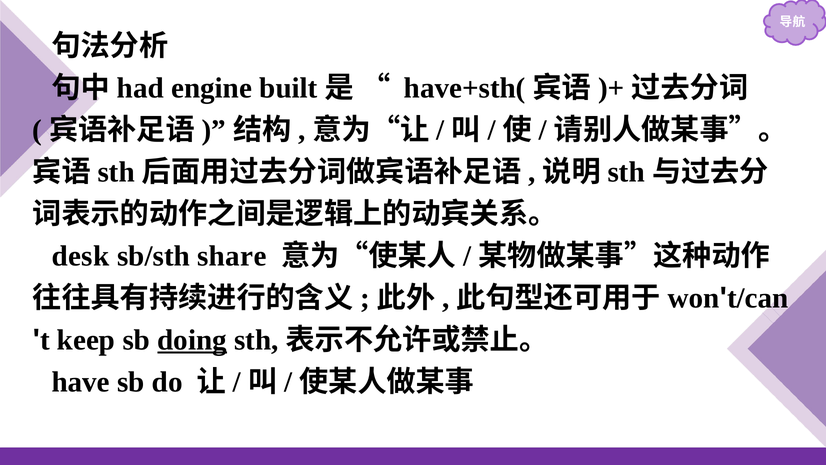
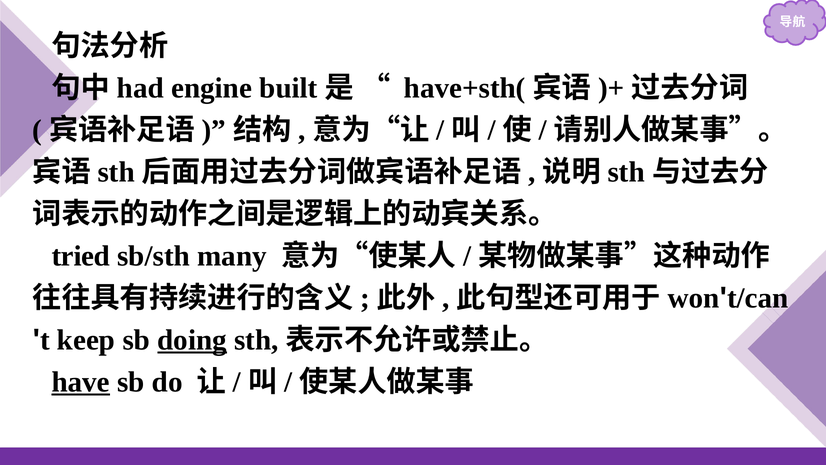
desk: desk -> tried
share: share -> many
have underline: none -> present
